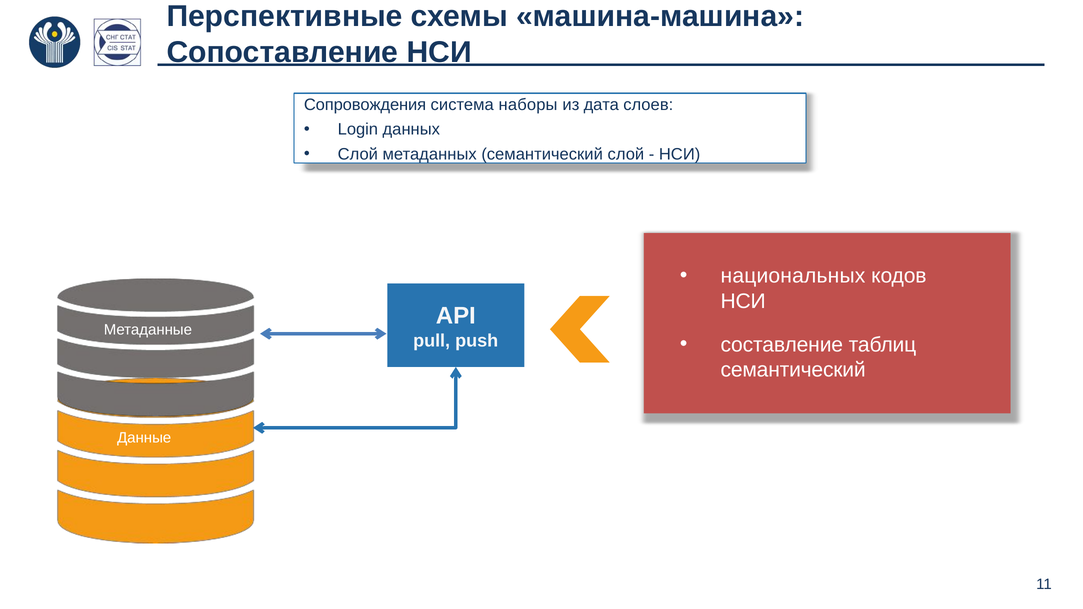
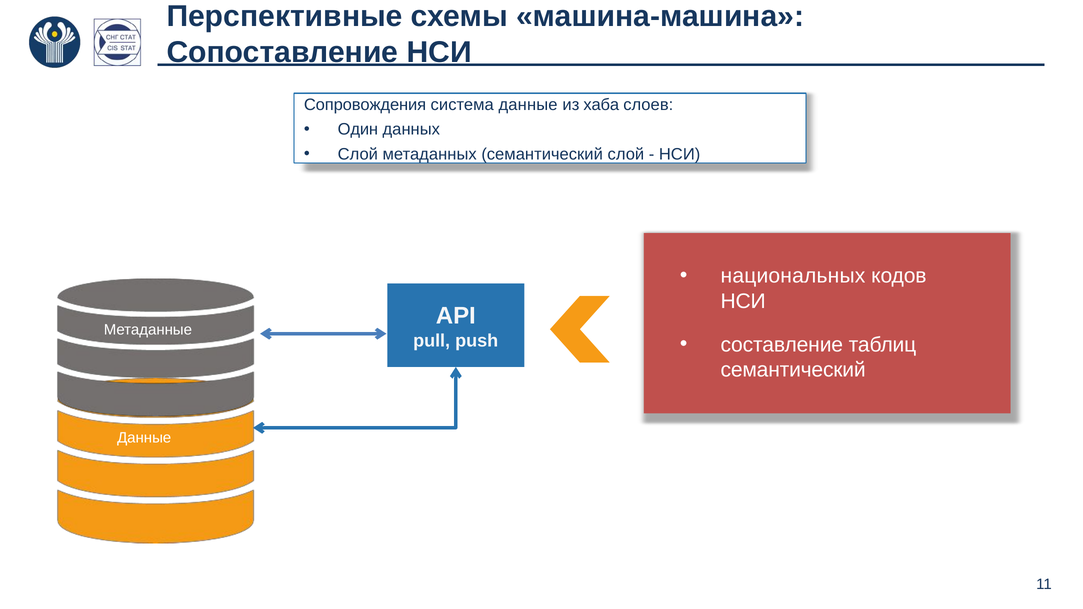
система наборы: наборы -> данные
дата: дата -> хаба
Login: Login -> Один
